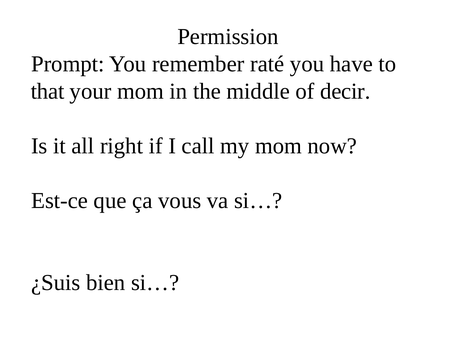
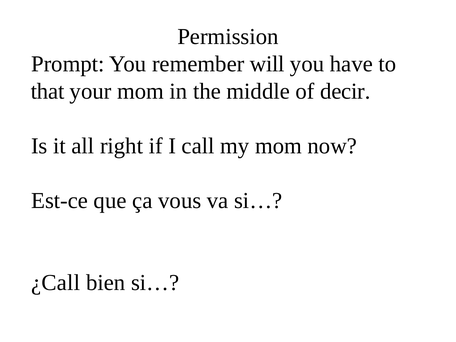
raté: raté -> will
¿Suis: ¿Suis -> ¿Call
